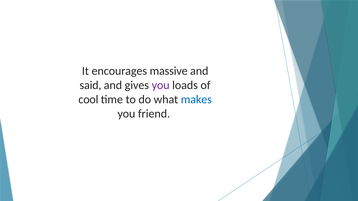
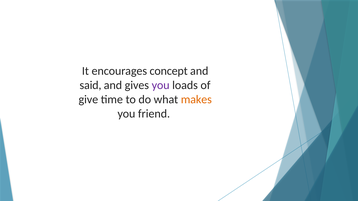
massive: massive -> concept
cool: cool -> give
makes colour: blue -> orange
